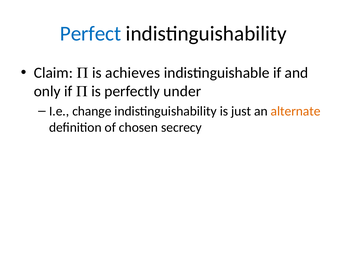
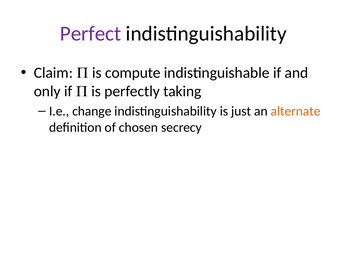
Perfect colour: blue -> purple
achieves: achieves -> compute
under: under -> taking
